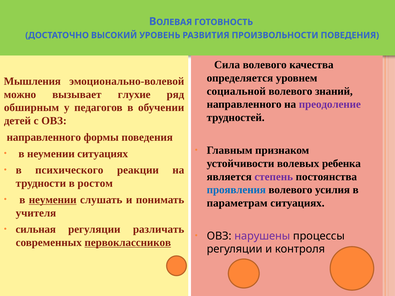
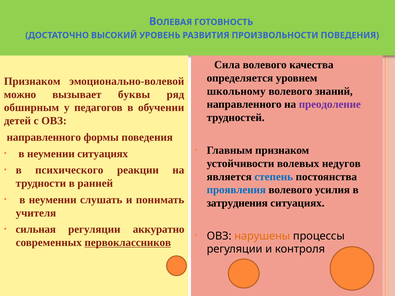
Мышления at (32, 81): Мышления -> Признаком
социальной: социальной -> школьному
глухие: глухие -> буквы
ребенка: ребенка -> недугов
степень colour: purple -> blue
ростом: ростом -> ранней
неумении at (53, 200) underline: present -> none
параметрам: параметрам -> затруднения
различать: различать -> аккуратно
нарушены colour: purple -> orange
